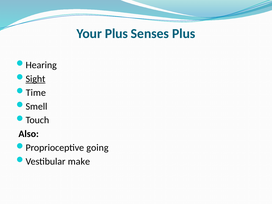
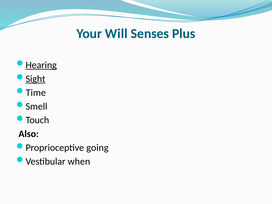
Your Plus: Plus -> Will
Hearing underline: none -> present
make: make -> when
